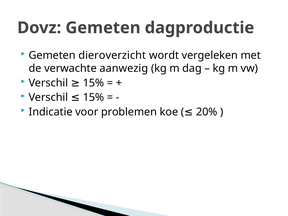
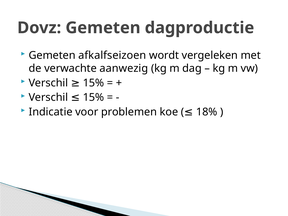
dieroverzicht: dieroverzicht -> afkalfseizoen
20%: 20% -> 18%
